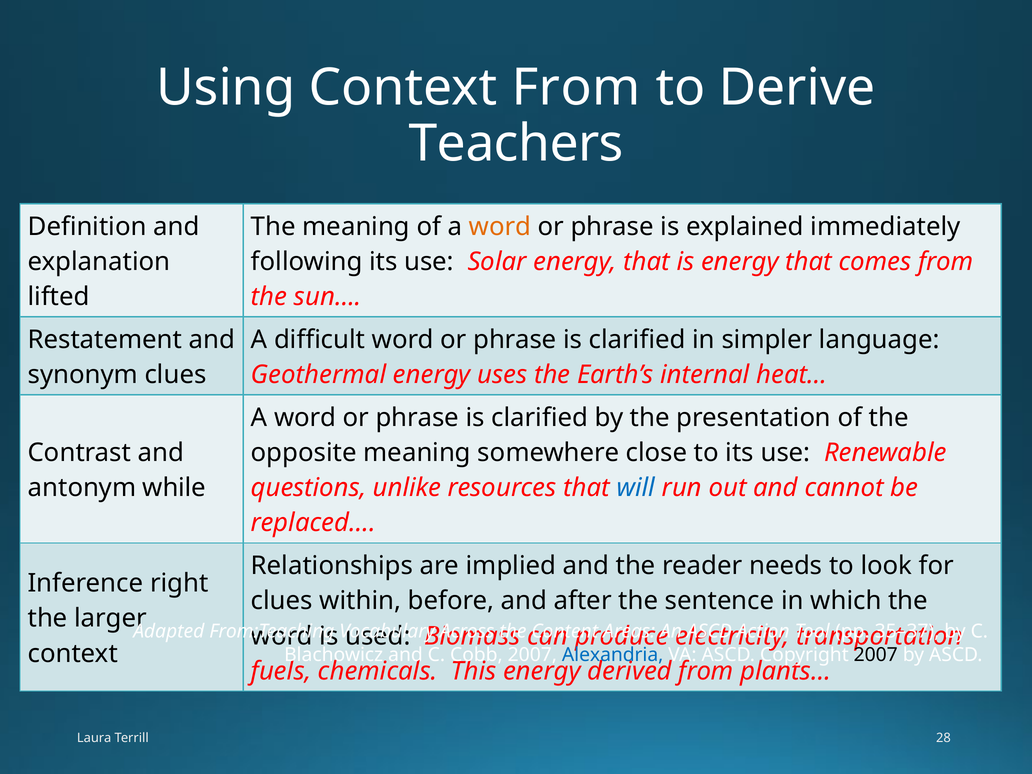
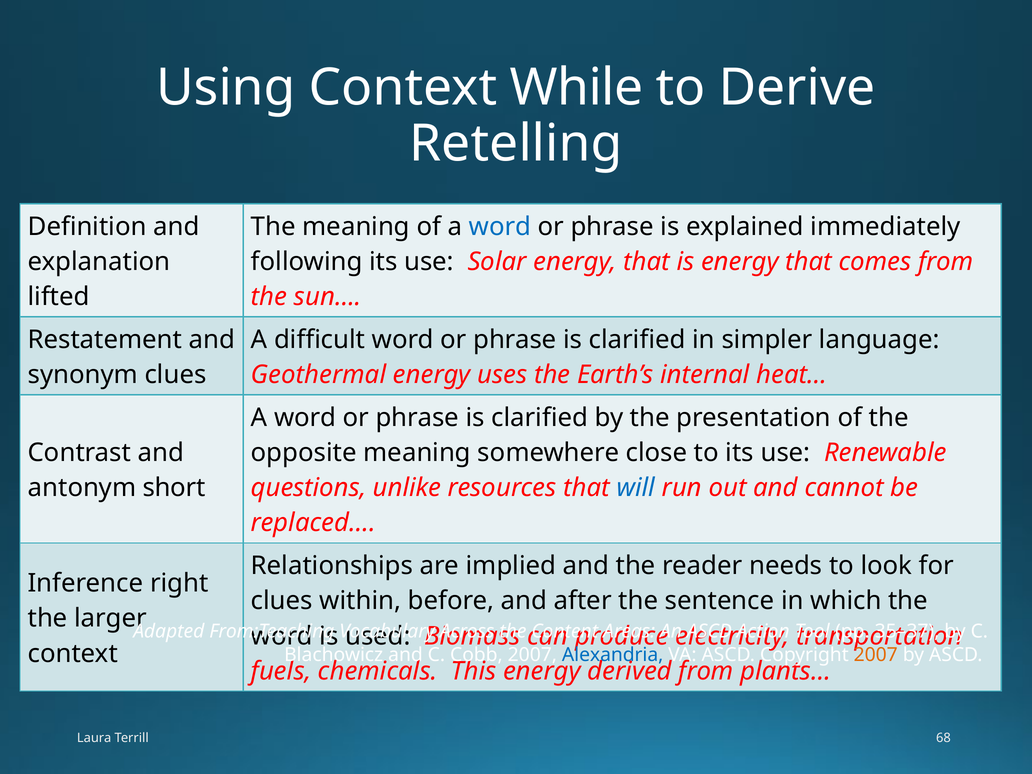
Context From: From -> While
Teachers: Teachers -> Retelling
word at (500, 227) colour: orange -> blue
while: while -> short
2007 at (876, 655) colour: black -> orange
28: 28 -> 68
